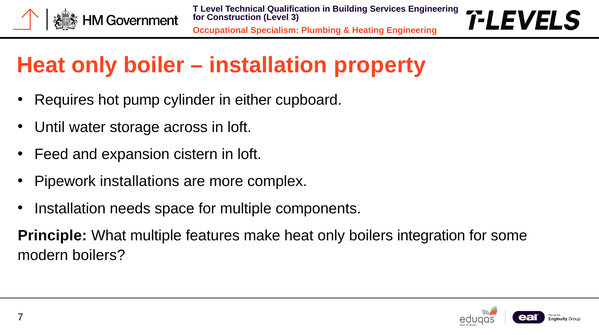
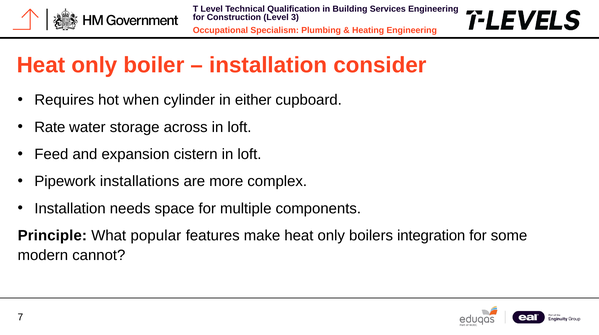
property: property -> consider
pump: pump -> when
Until: Until -> Rate
What multiple: multiple -> popular
modern boilers: boilers -> cannot
